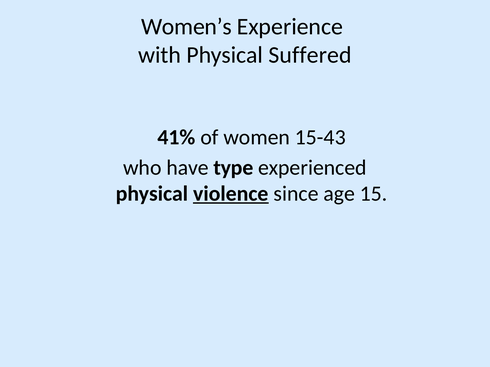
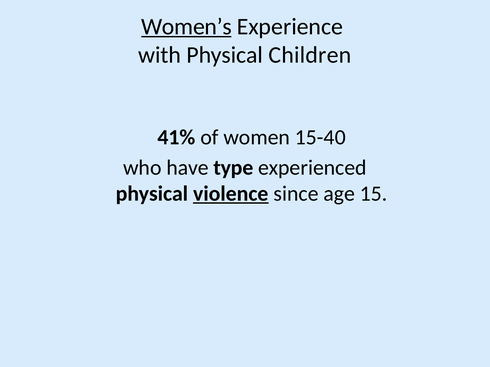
Women’s underline: none -> present
Suffered: Suffered -> Children
15-43: 15-43 -> 15-40
